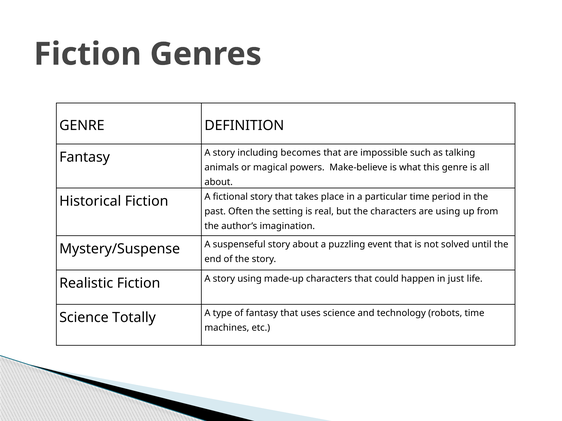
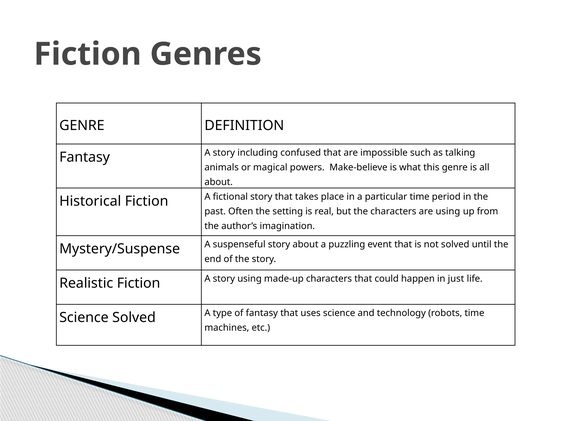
becomes: becomes -> confused
Science Totally: Totally -> Solved
